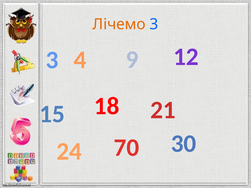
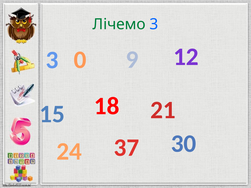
Лічемо colour: orange -> green
4: 4 -> 0
70: 70 -> 37
